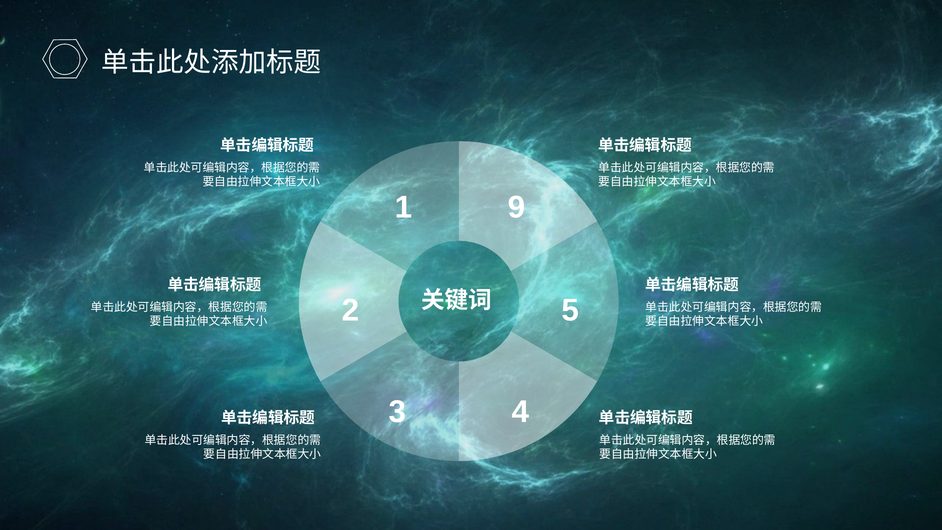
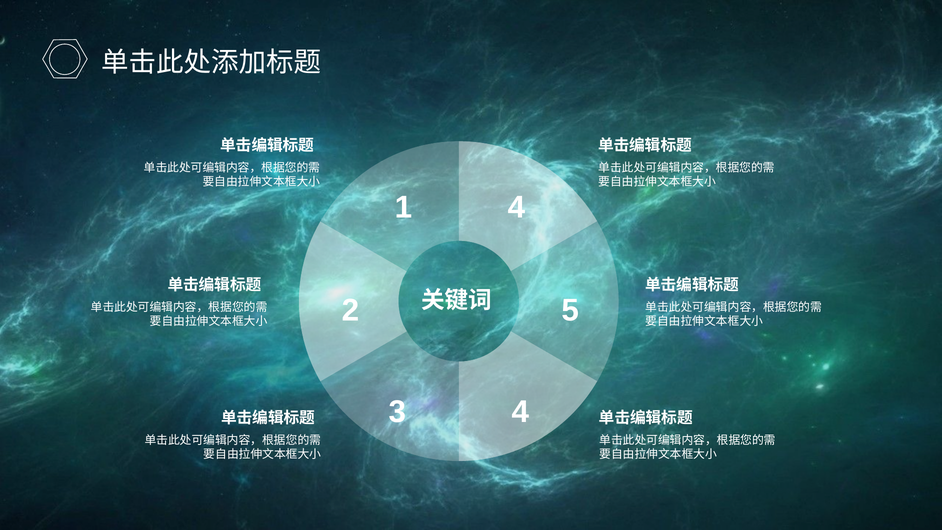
1 9: 9 -> 4
